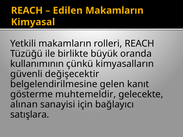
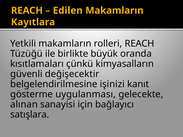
Kimyasal: Kimyasal -> Kayıtlara
kullanımının: kullanımının -> kısıtlamaları
gelen: gelen -> işinizi
muhtemeldir: muhtemeldir -> uygulanması
